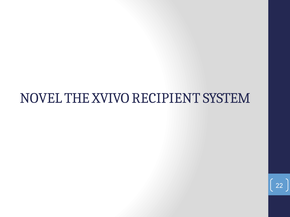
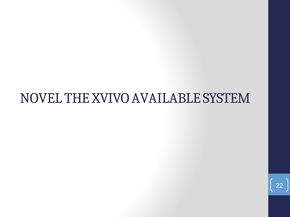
RECIPIENT: RECIPIENT -> AVAILABLE
